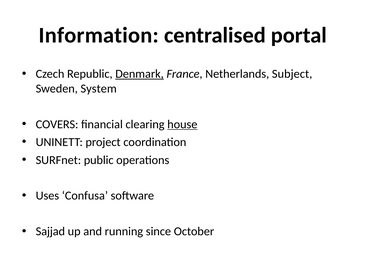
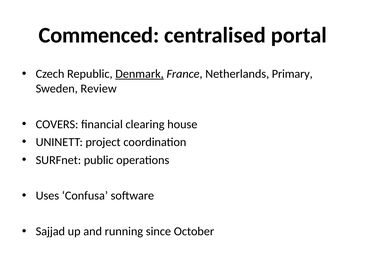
Information: Information -> Commenced
Subject: Subject -> Primary
System: System -> Review
house underline: present -> none
